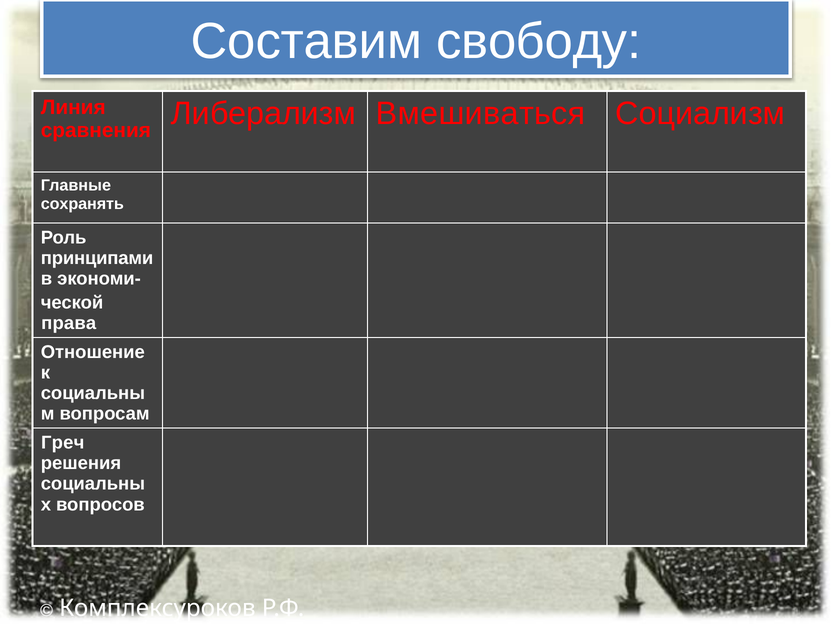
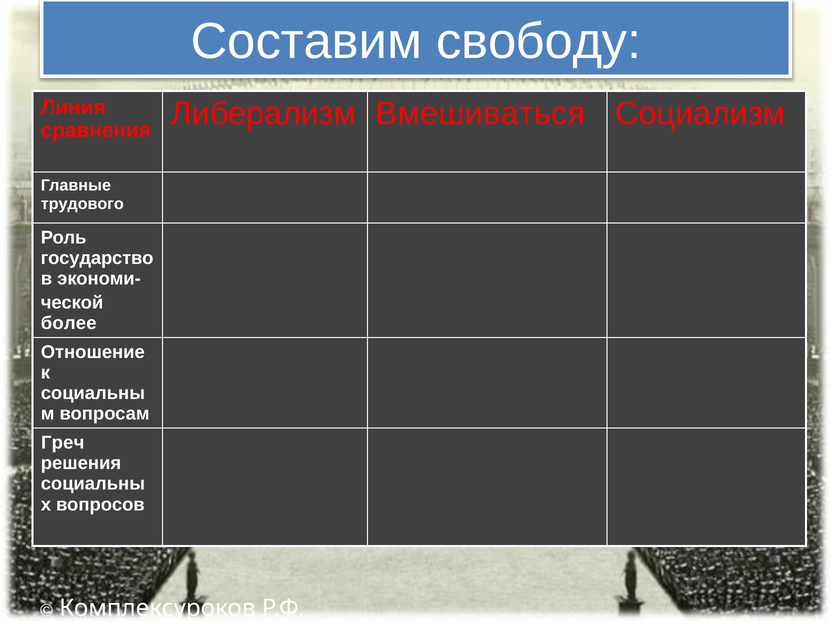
сохранять: сохранять -> трудового
принципами: принципами -> государство
права: права -> более
